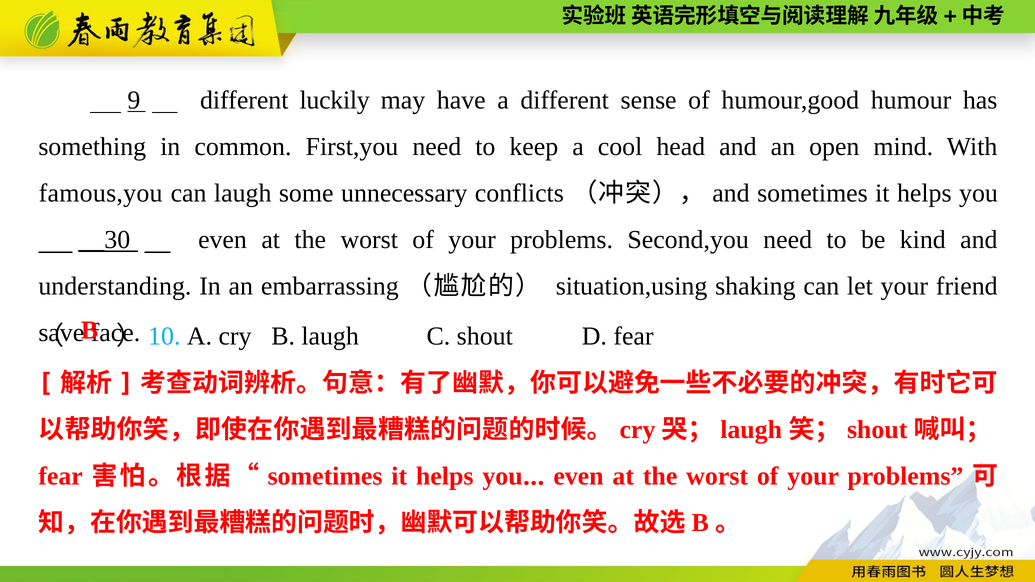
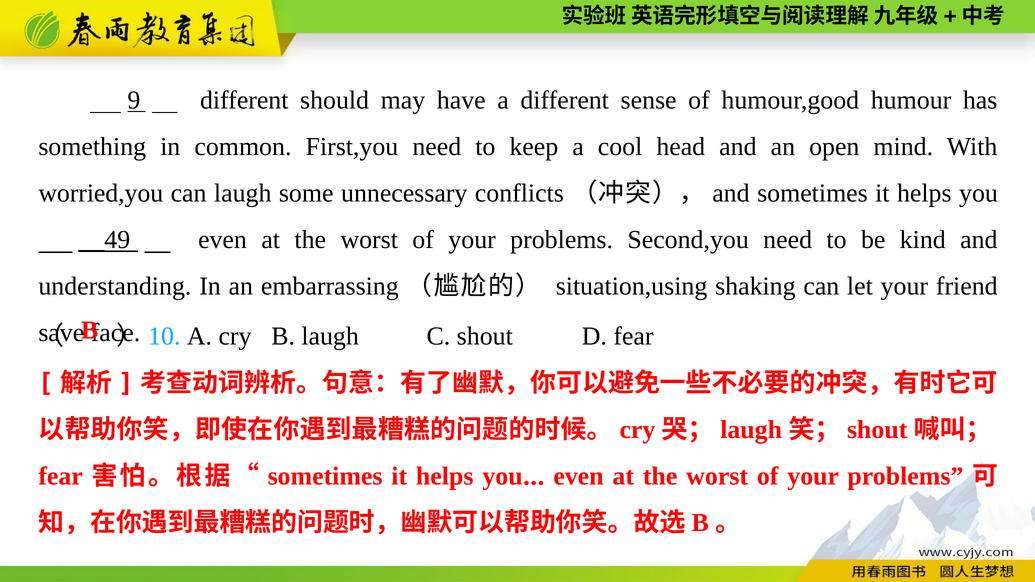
luckily: luckily -> should
famous,you: famous,you -> worried,you
__30: __30 -> __49
